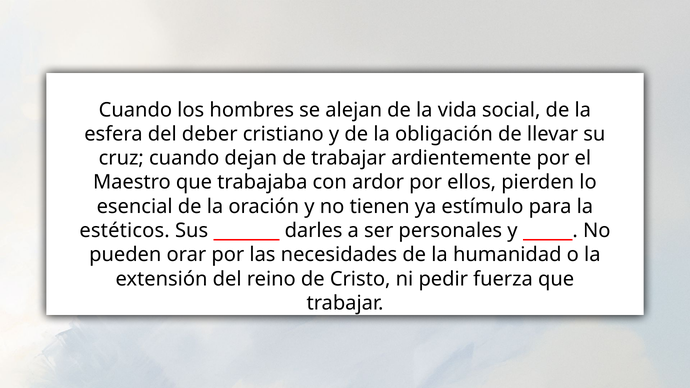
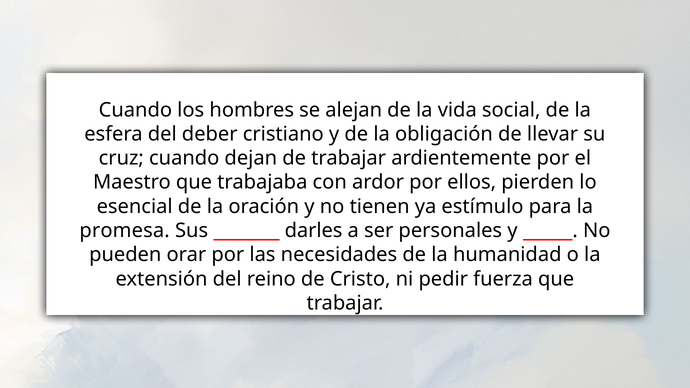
estéticos: estéticos -> promesa
